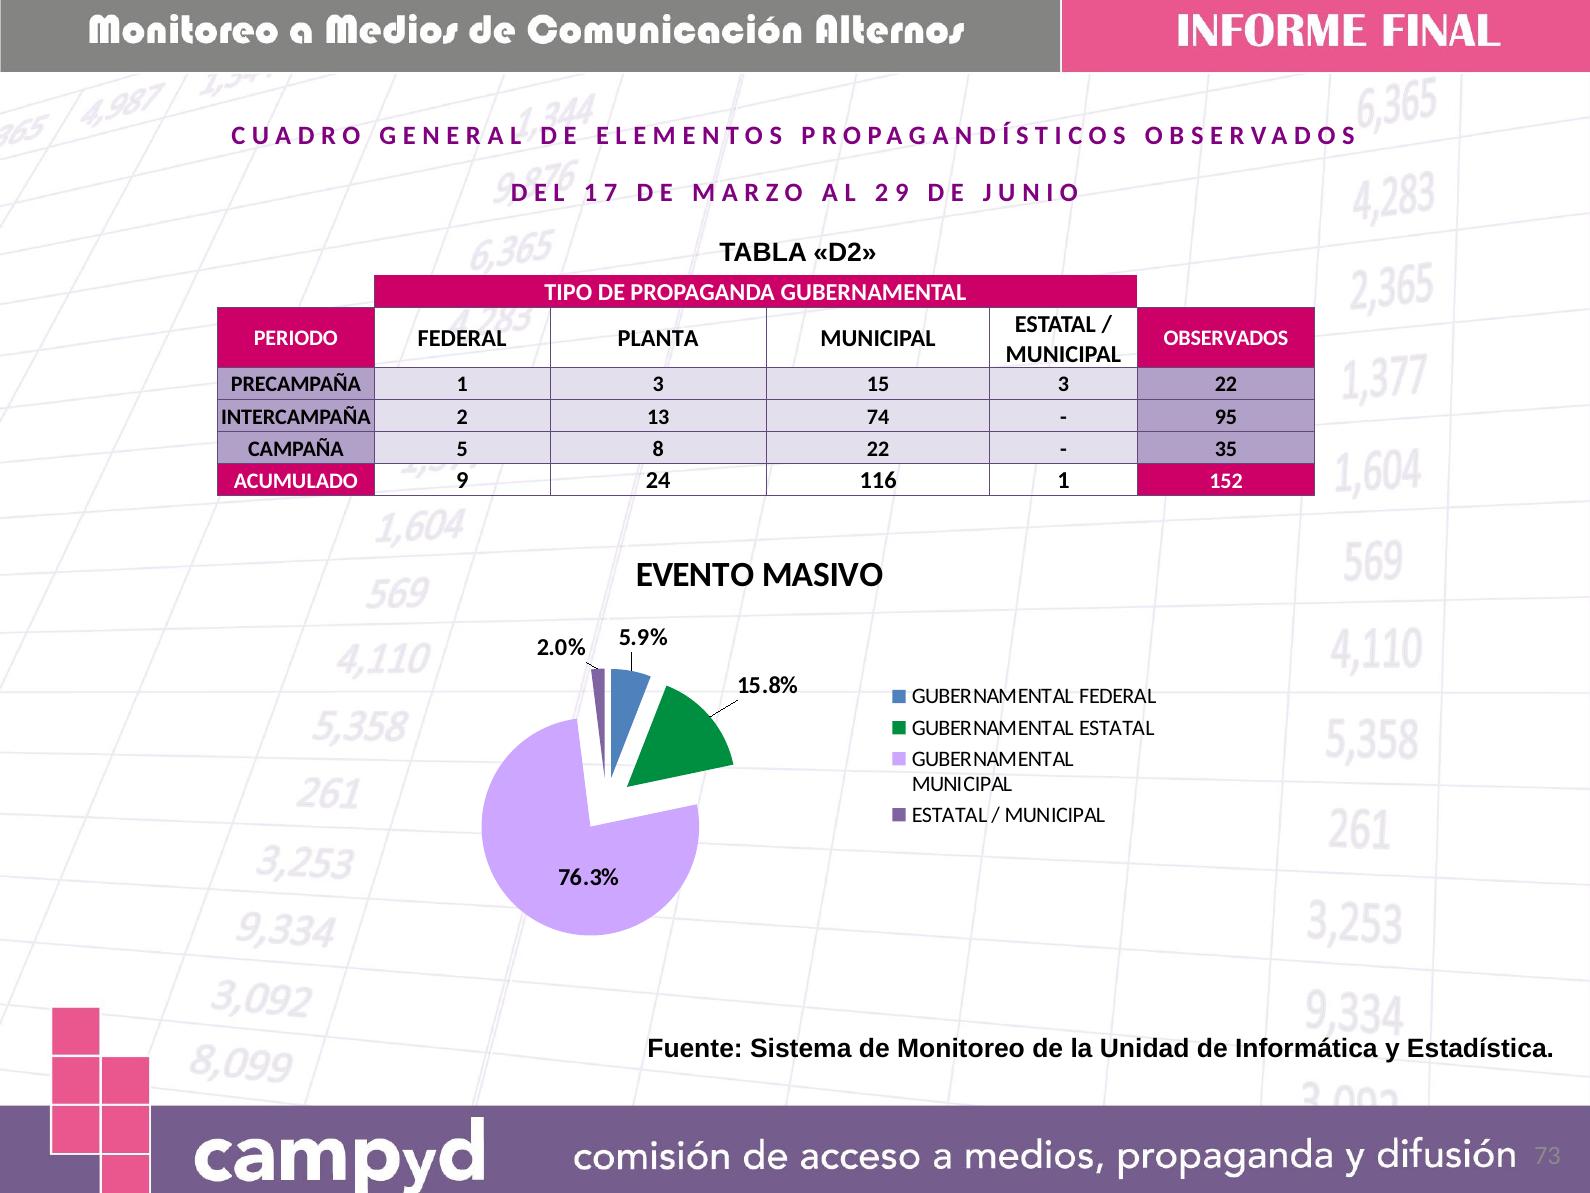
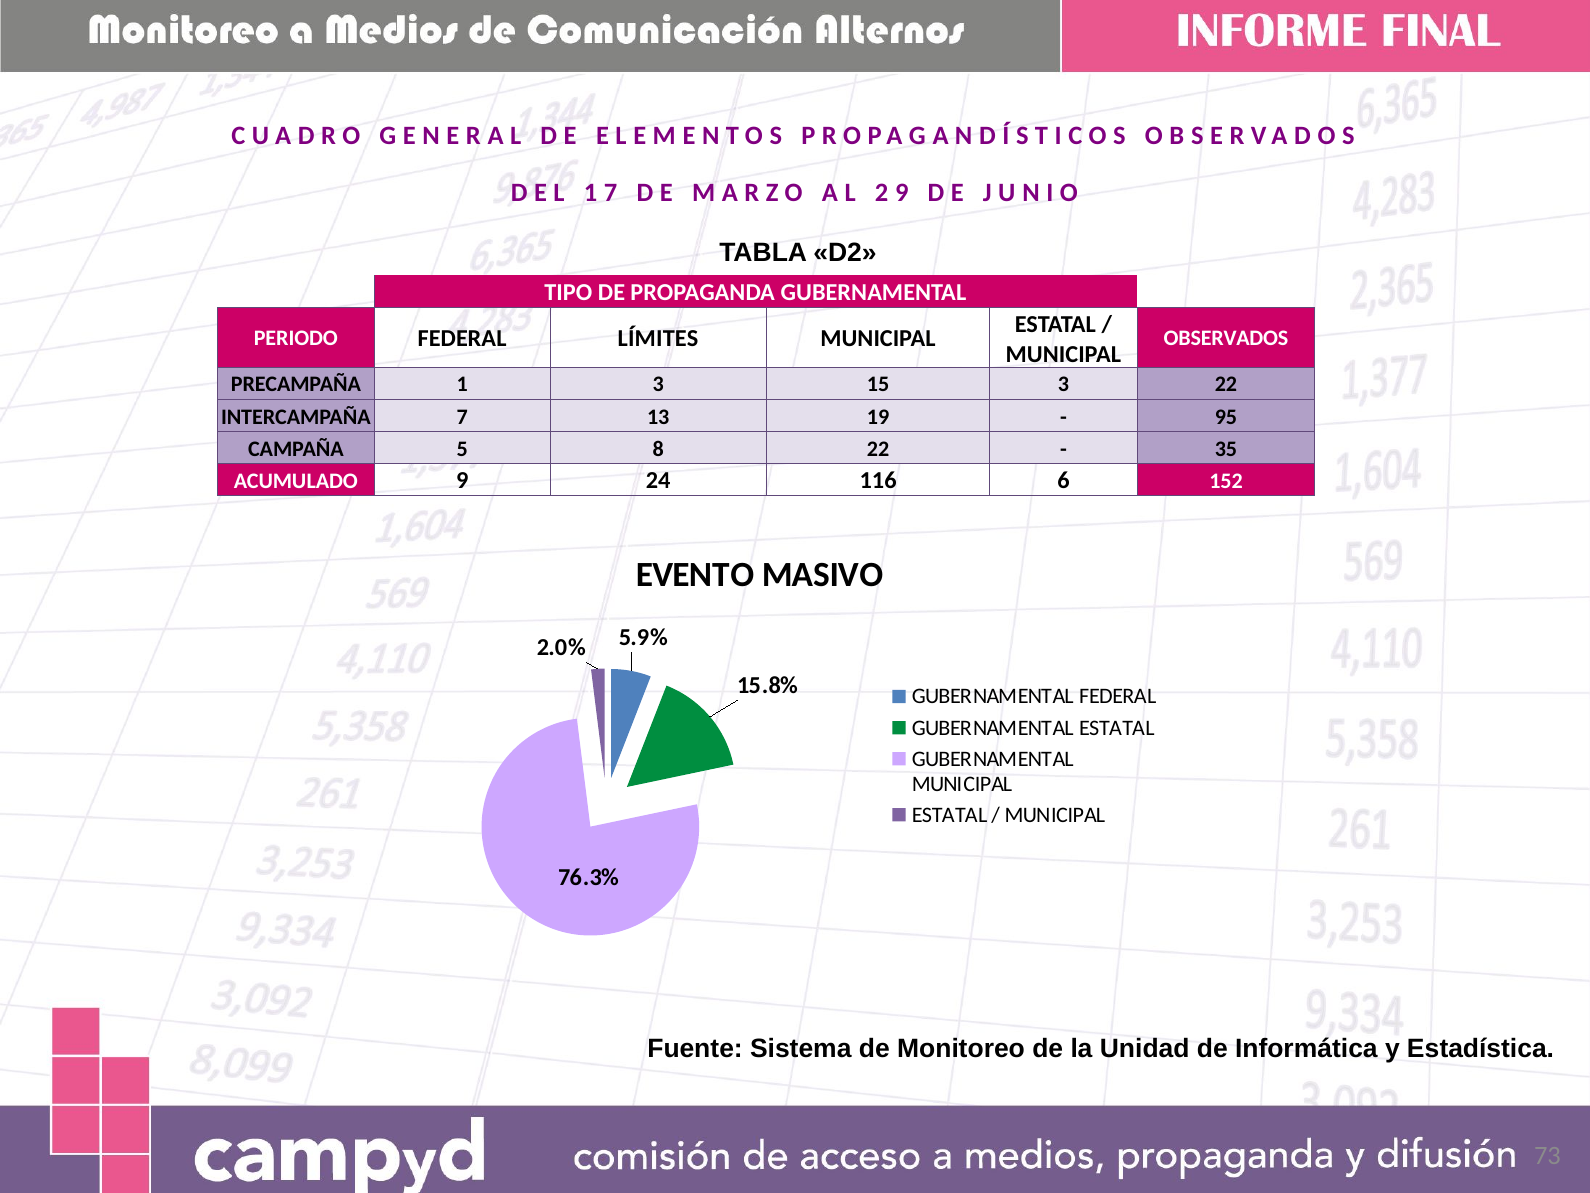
PLANTA: PLANTA -> LÍMITES
INTERCAMPAÑA 2: 2 -> 7
74: 74 -> 19
116 1: 1 -> 6
